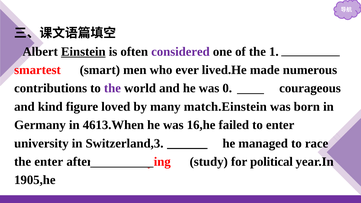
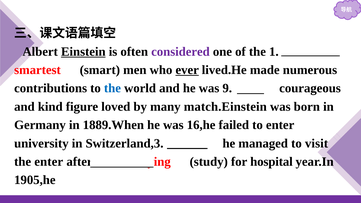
ever underline: none -> present
the at (112, 88) colour: purple -> blue
0: 0 -> 9
4613.When: 4613.When -> 1889.When
race: race -> visit
political: political -> hospital
